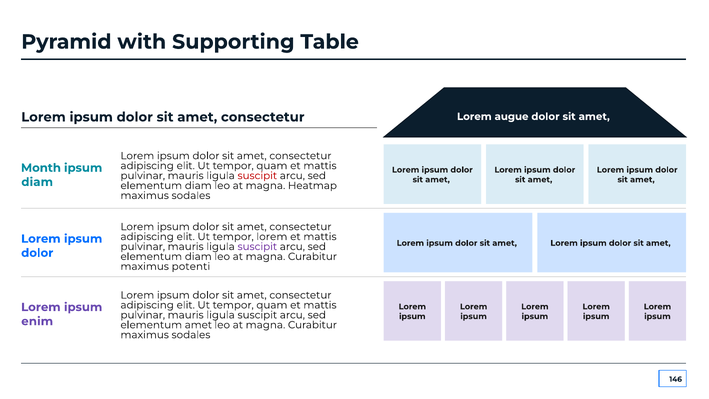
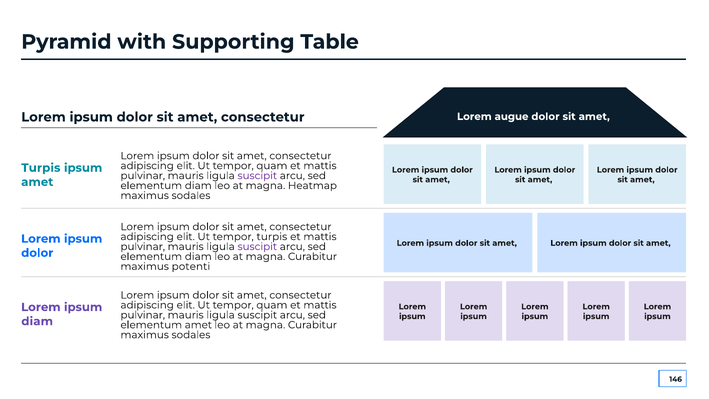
Month at (41, 168): Month -> Turpis
suscipit at (257, 176) colour: red -> purple
diam at (37, 182): diam -> amet
tempor lorem: lorem -> turpis
enim at (37, 321): enim -> diam
